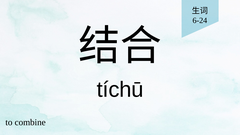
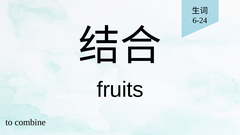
tíchū: tíchū -> fruits
